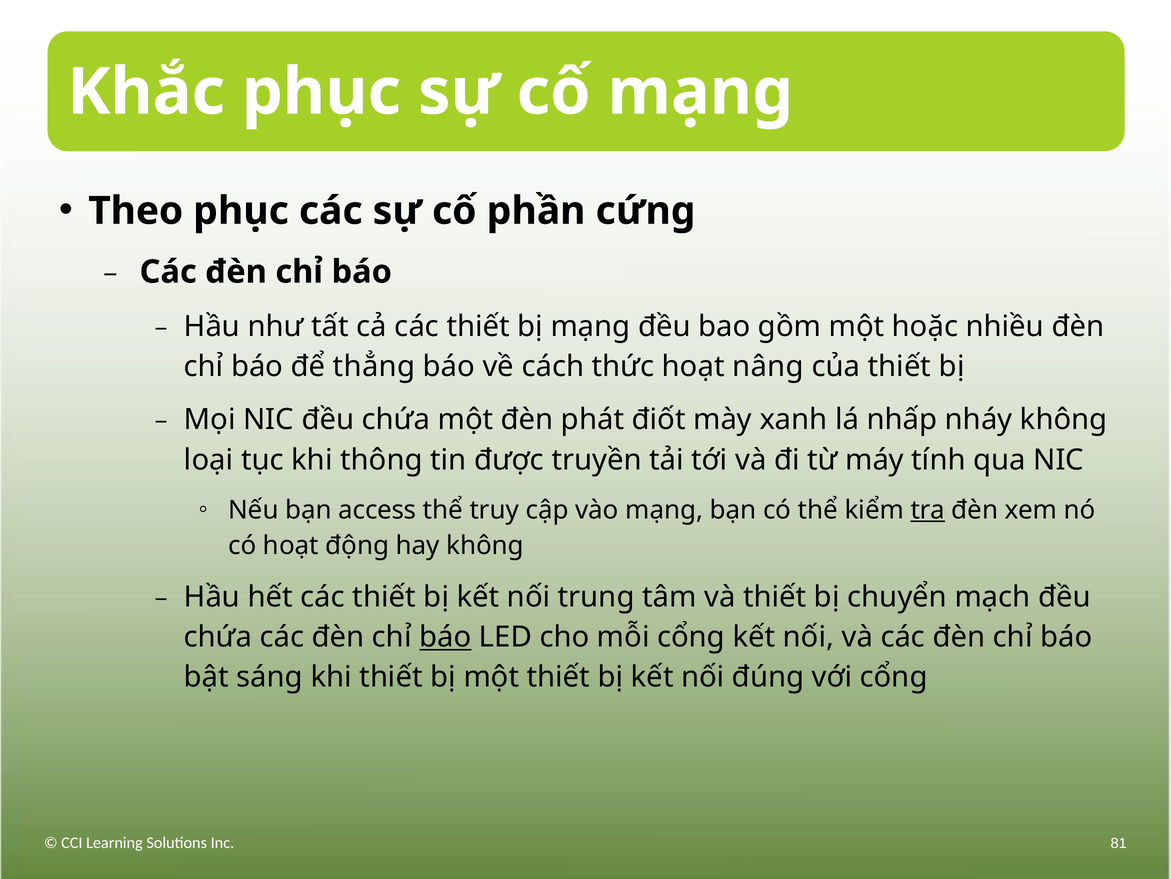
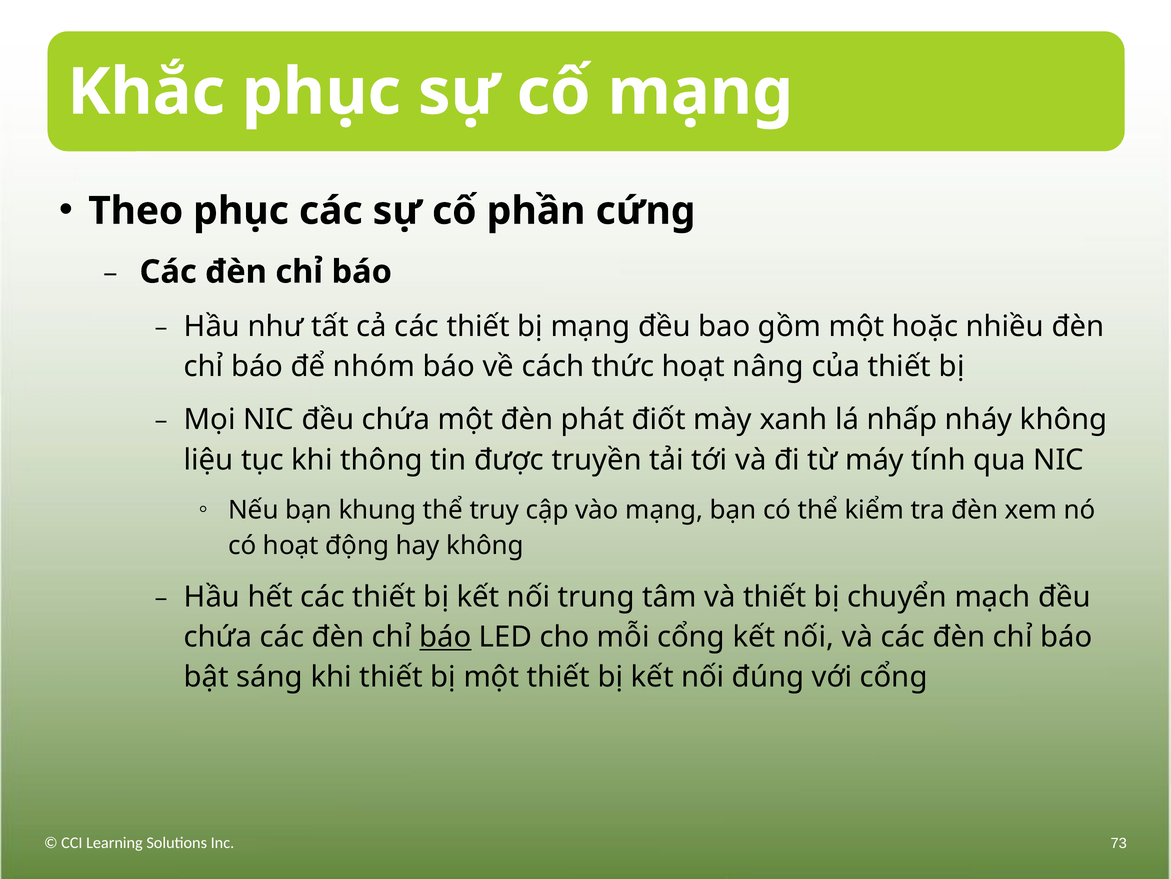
thẳng: thẳng -> nhóm
loại: loại -> liệu
access: access -> khung
tra underline: present -> none
81: 81 -> 73
